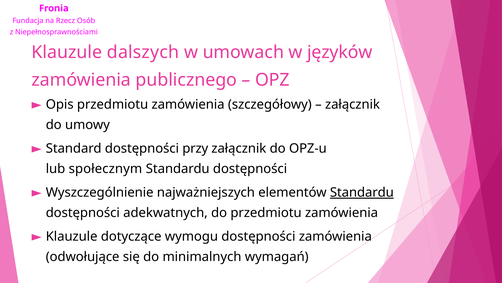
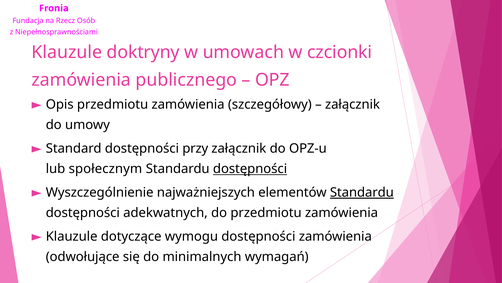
dalszych: dalszych -> doktryny
języków: języków -> czcionki
dostępności at (250, 169) underline: none -> present
